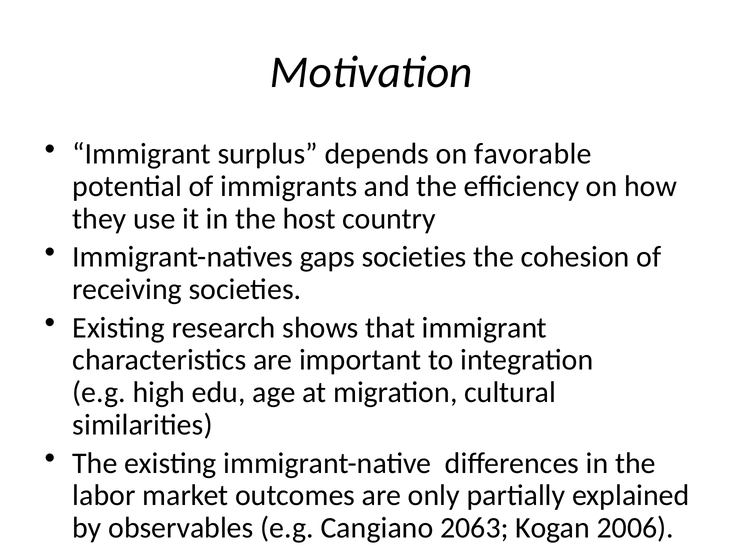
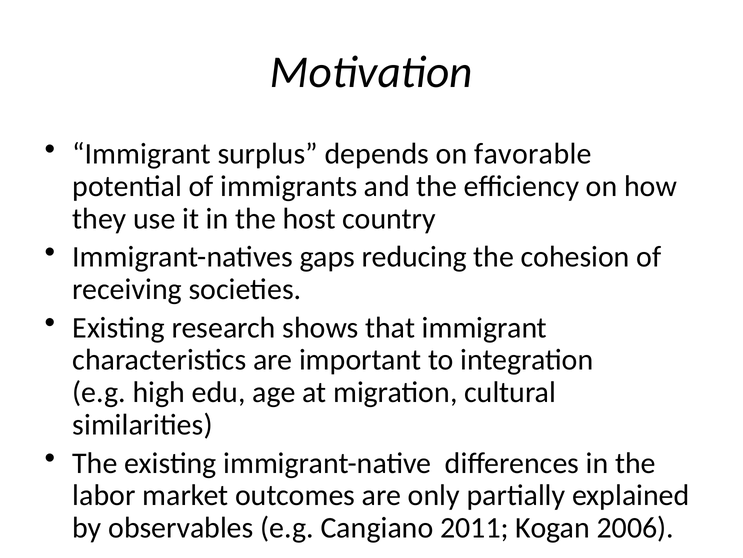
gaps societies: societies -> reducing
2063: 2063 -> 2011
